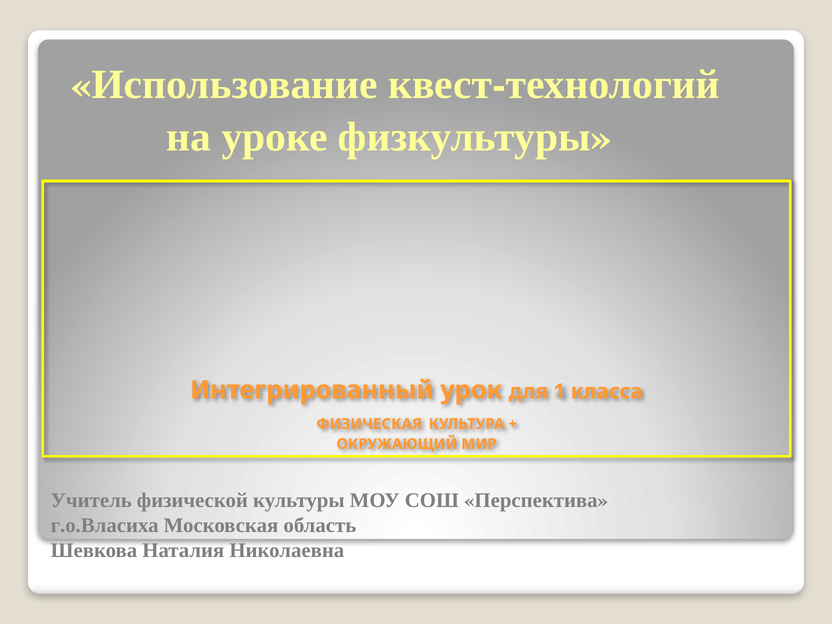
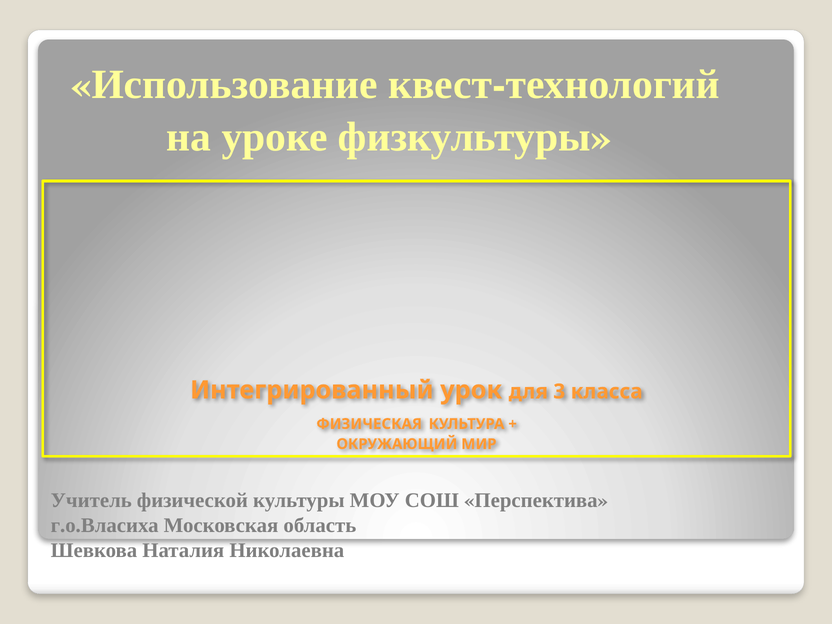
1: 1 -> 3
